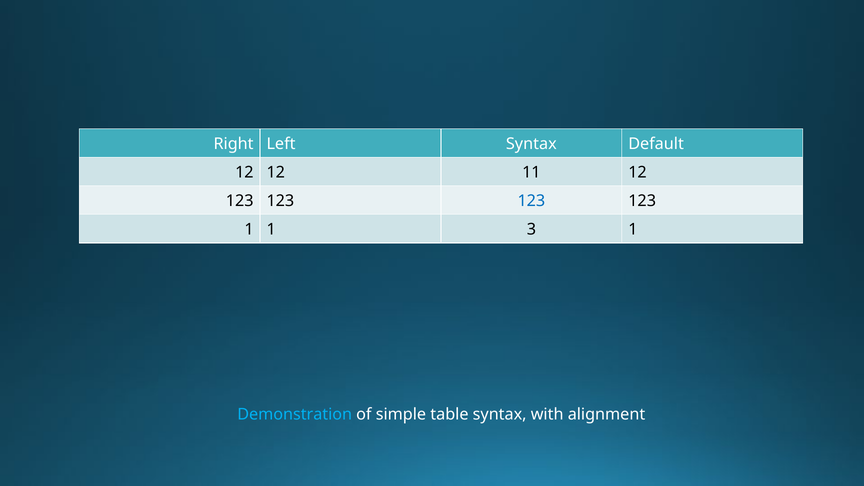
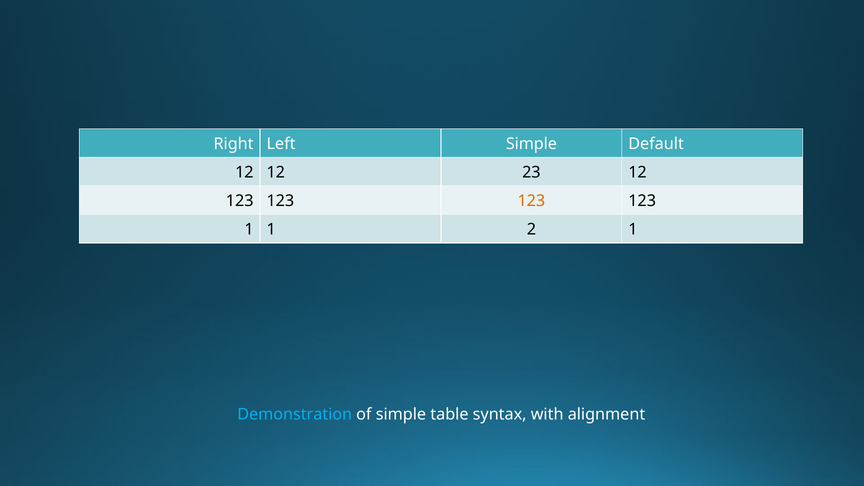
Left Syntax: Syntax -> Simple
11: 11 -> 23
123 at (531, 201) colour: blue -> orange
3: 3 -> 2
